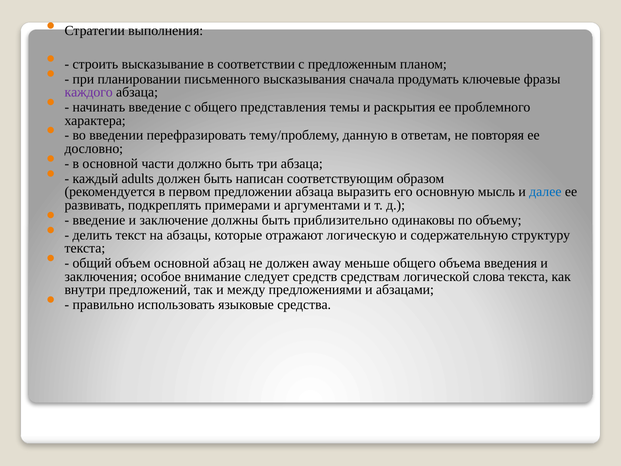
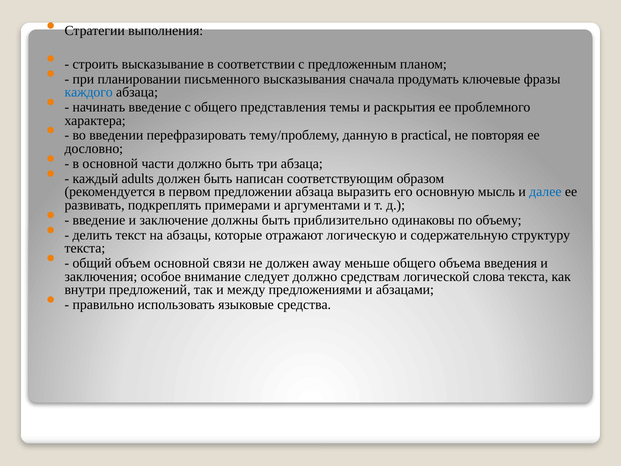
каждого colour: purple -> blue
ответам: ответам -> practical
абзац: абзац -> связи
следует средств: средств -> должно
